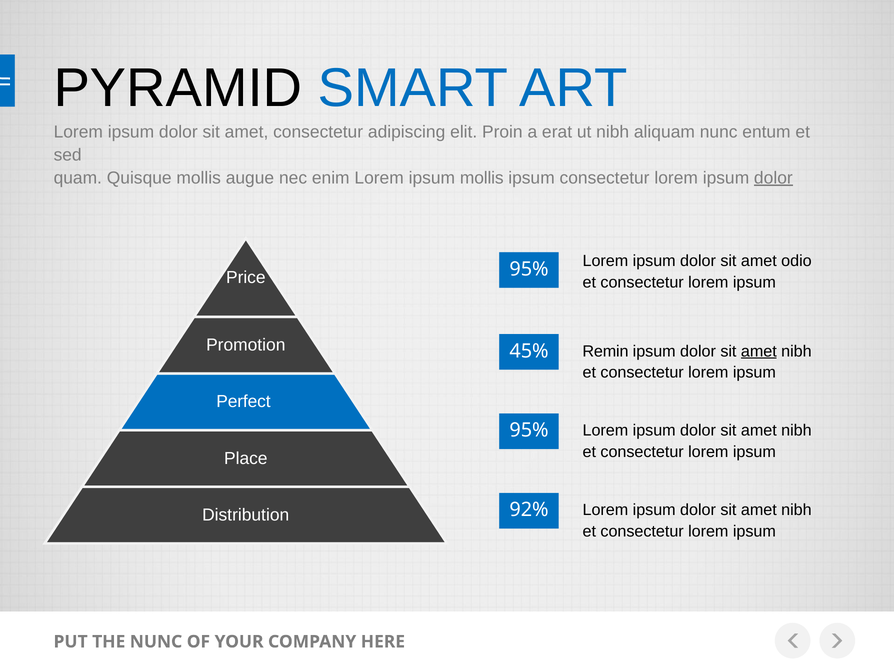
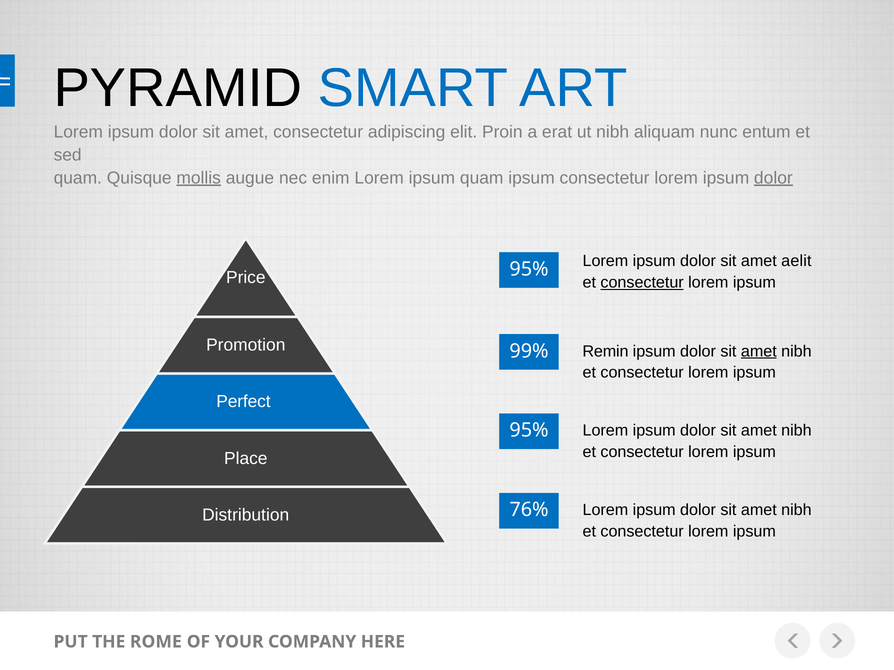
mollis at (199, 178) underline: none -> present
ipsum mollis: mollis -> quam
odio: odio -> aelit
consectetur at (642, 283) underline: none -> present
45%: 45% -> 99%
92%: 92% -> 76%
THE NUNC: NUNC -> ROME
